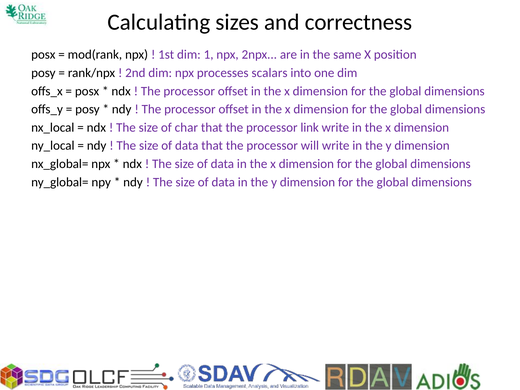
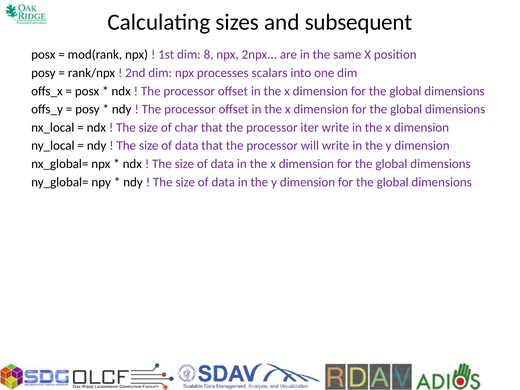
correctness: correctness -> subsequent
1: 1 -> 8
link: link -> iter
